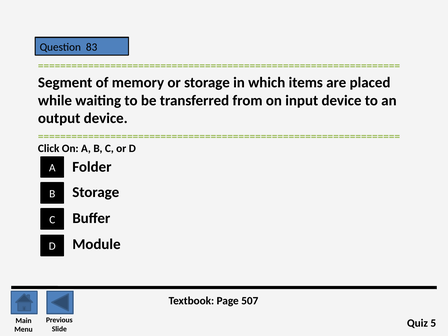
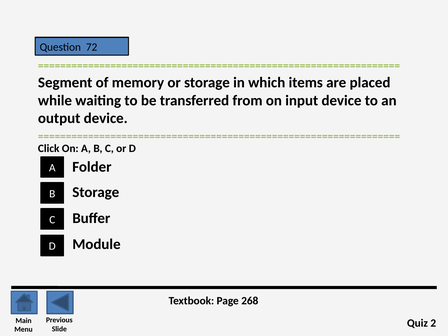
83: 83 -> 72
507: 507 -> 268
5: 5 -> 2
